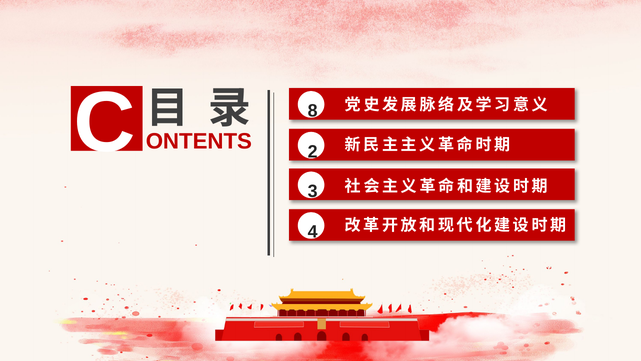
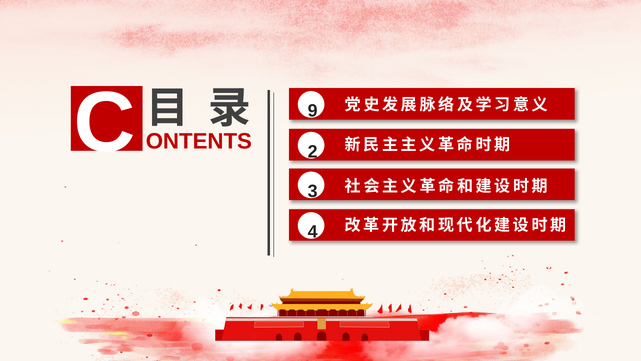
8: 8 -> 9
